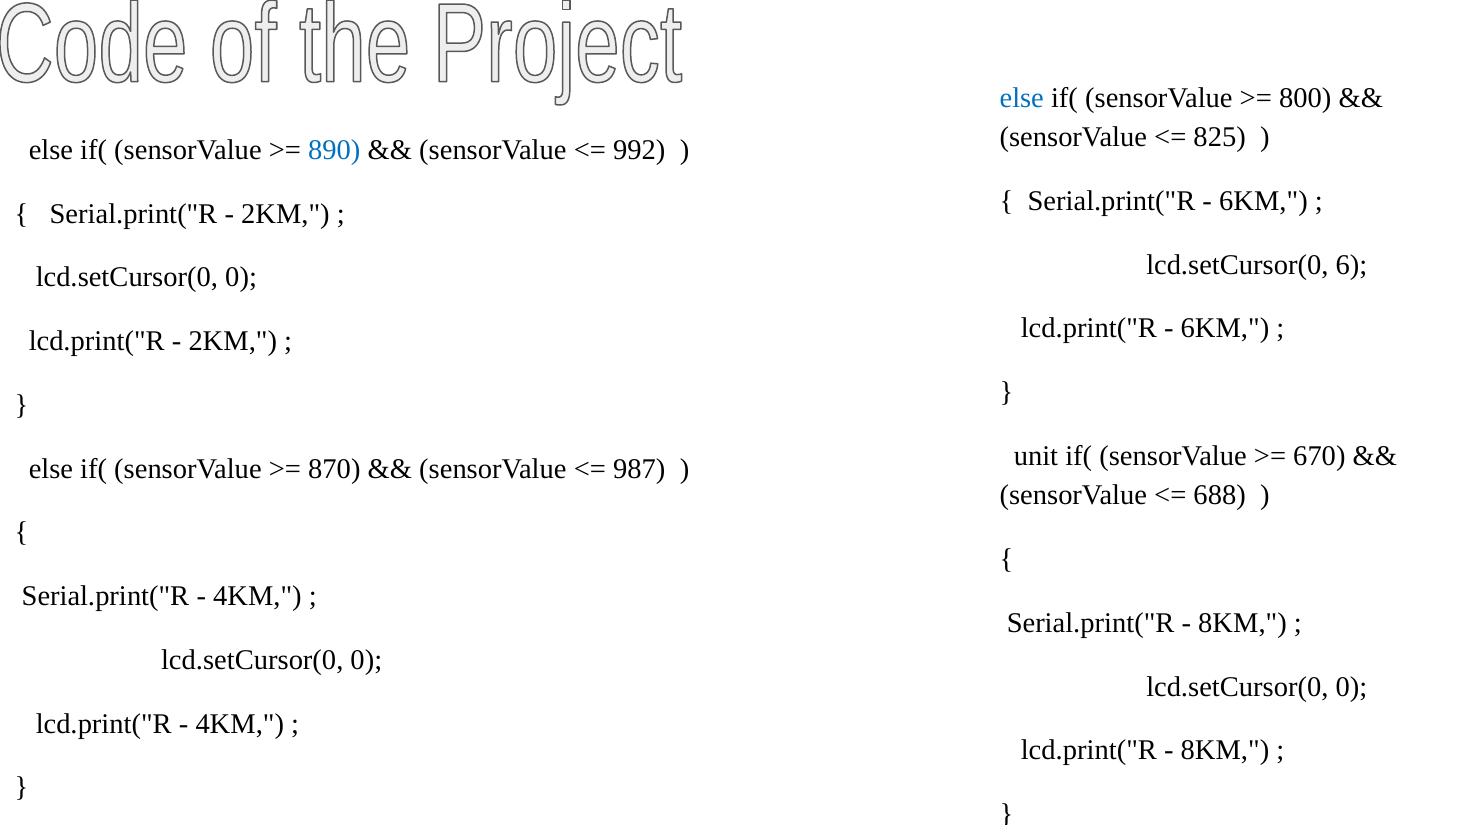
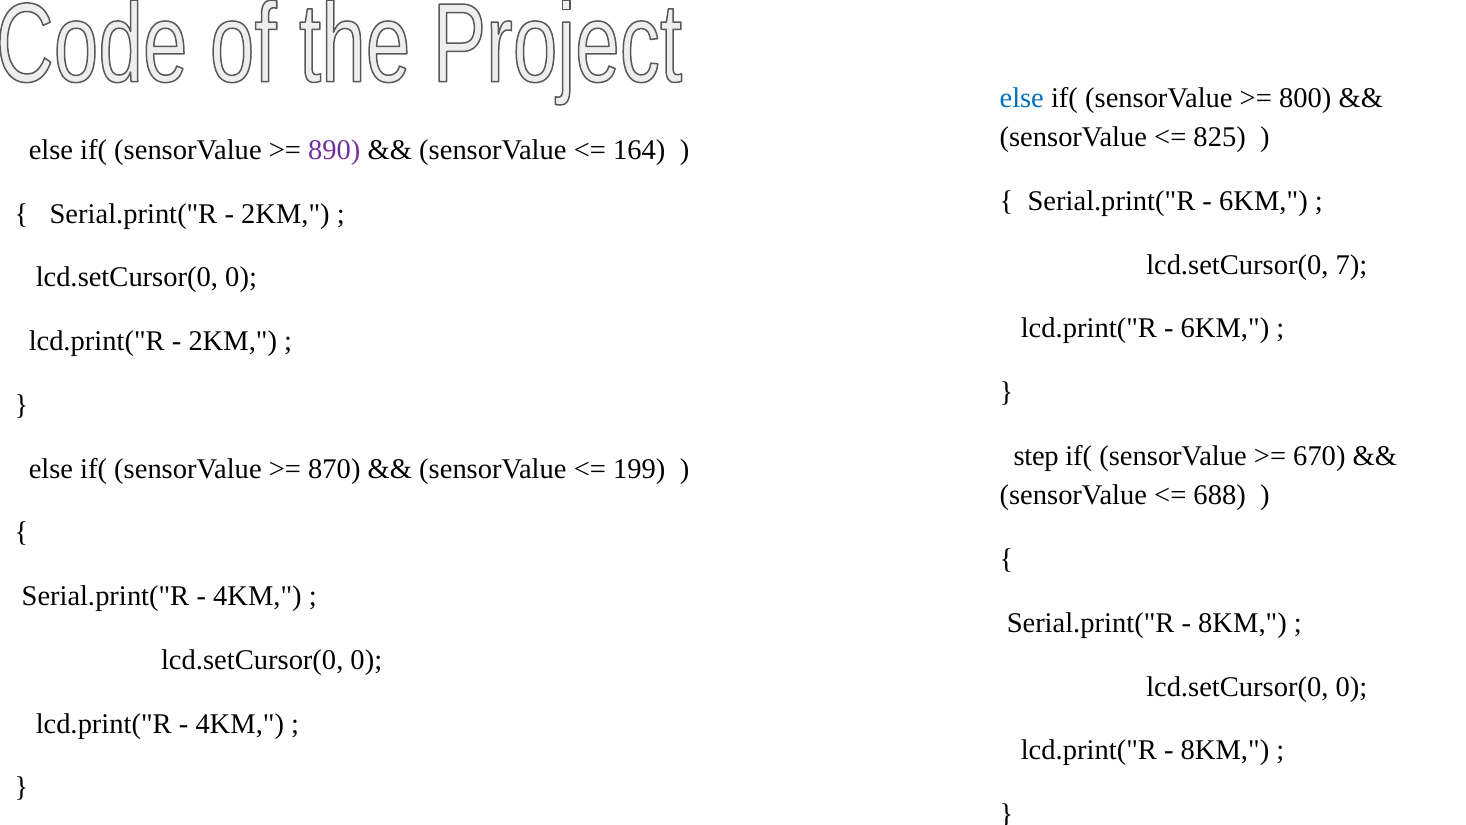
890 colour: blue -> purple
992: 992 -> 164
6: 6 -> 7
unit: unit -> step
987: 987 -> 199
